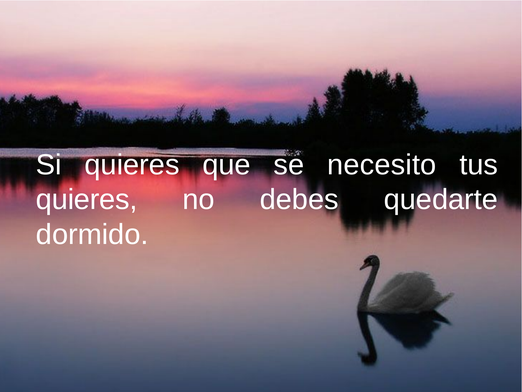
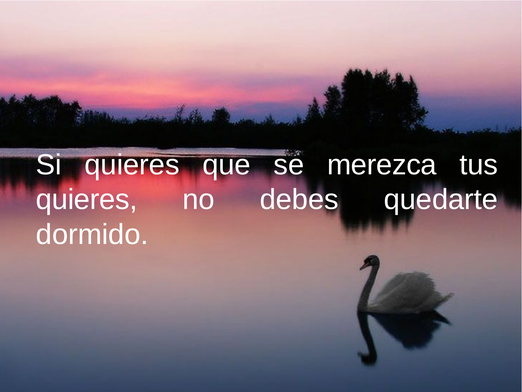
necesito: necesito -> merezca
